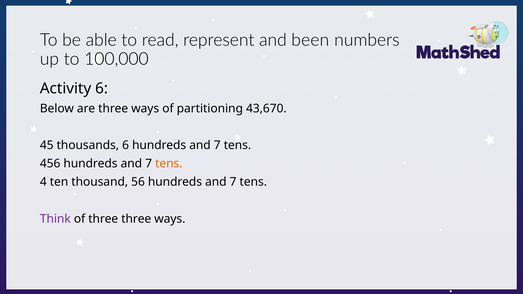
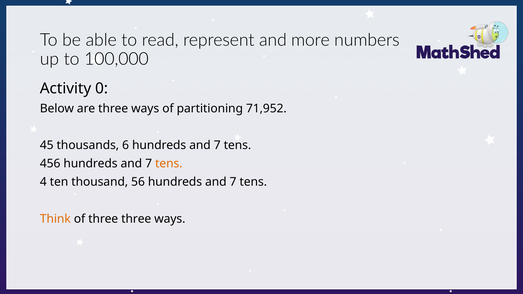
been: been -> more
Activity 6: 6 -> 0
43,670: 43,670 -> 71,952
Think colour: purple -> orange
